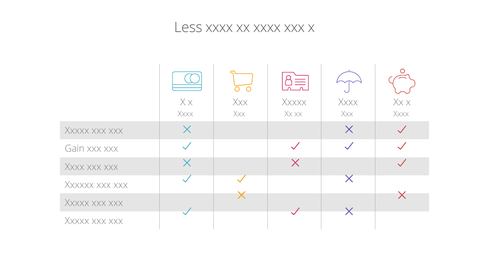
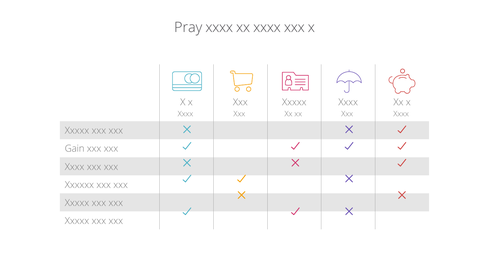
Less: Less -> Pray
